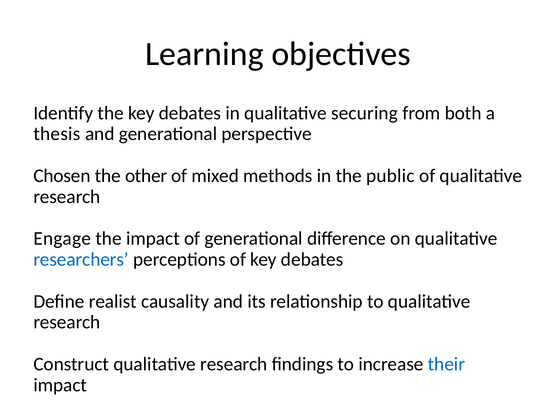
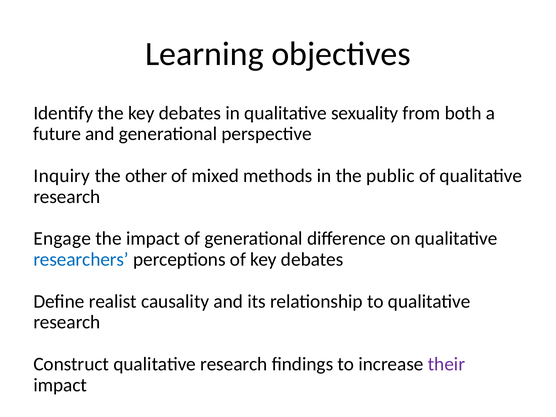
securing: securing -> sexuality
thesis: thesis -> future
Chosen: Chosen -> Inquiry
their colour: blue -> purple
